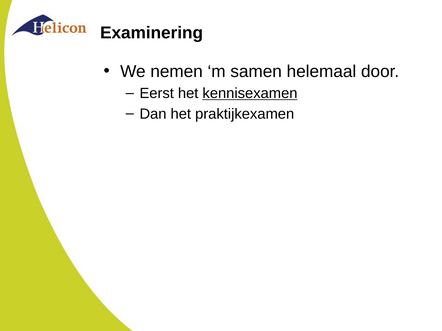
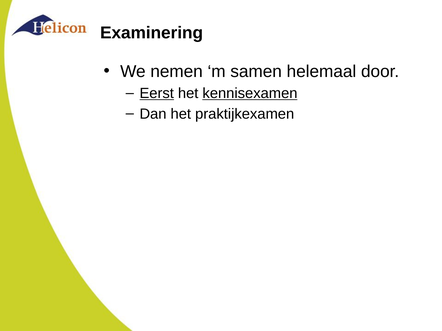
Eerst underline: none -> present
